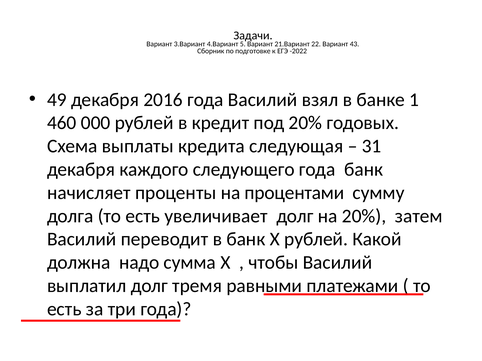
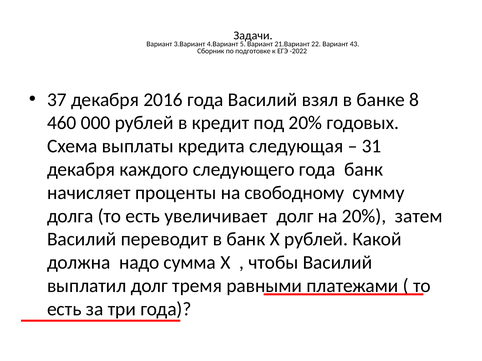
49: 49 -> 37
1: 1 -> 8
процентами: процентами -> свободному
